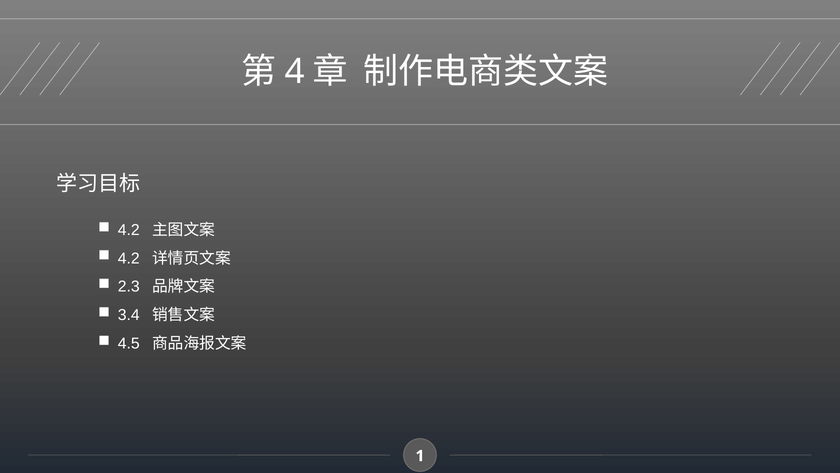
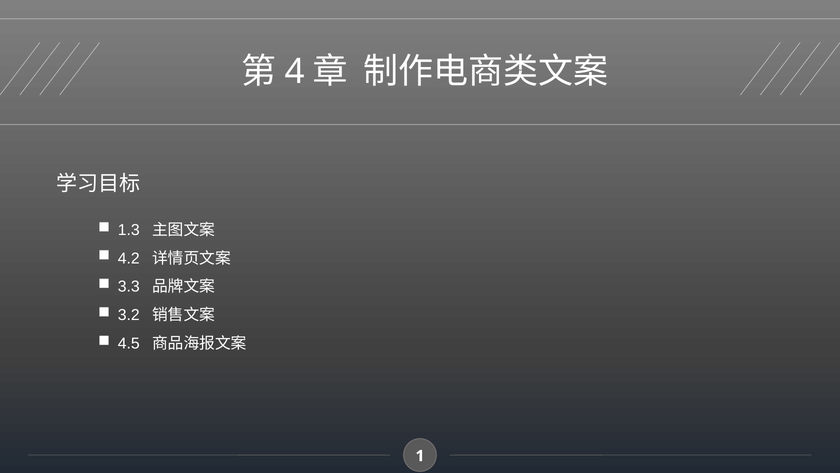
4.2 at (129, 230): 4.2 -> 1.3
2.3: 2.3 -> 3.3
3.4: 3.4 -> 3.2
